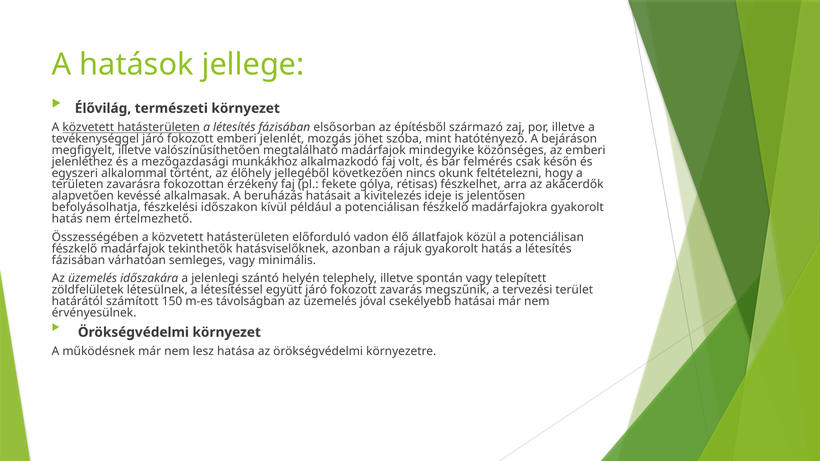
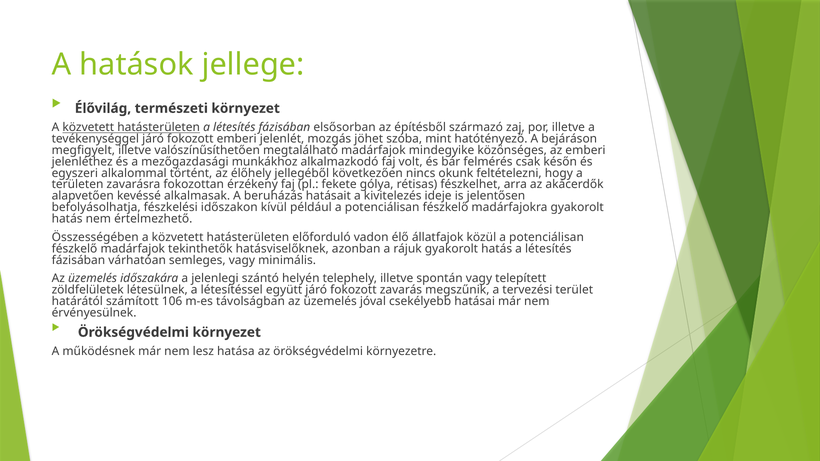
150: 150 -> 106
